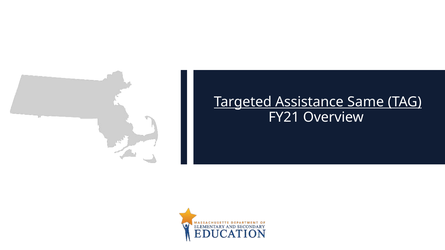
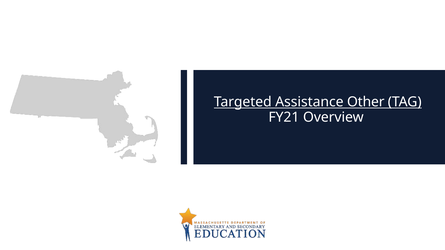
Same: Same -> Other
